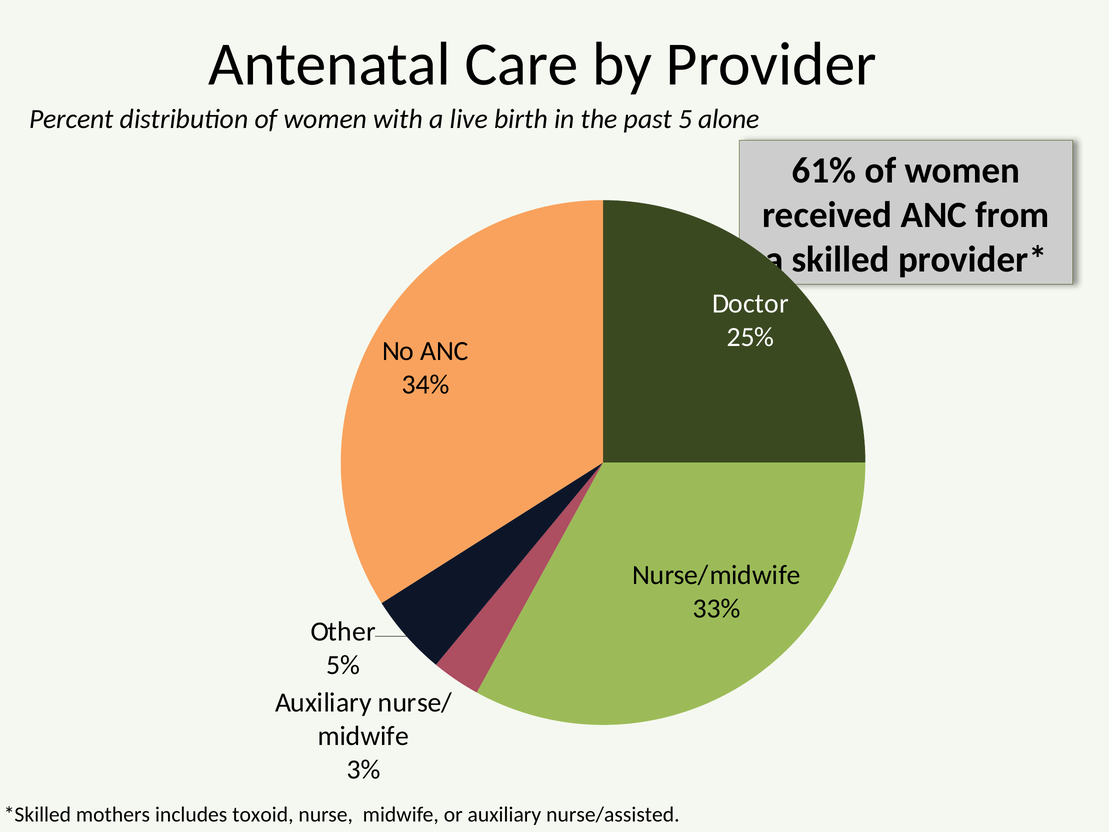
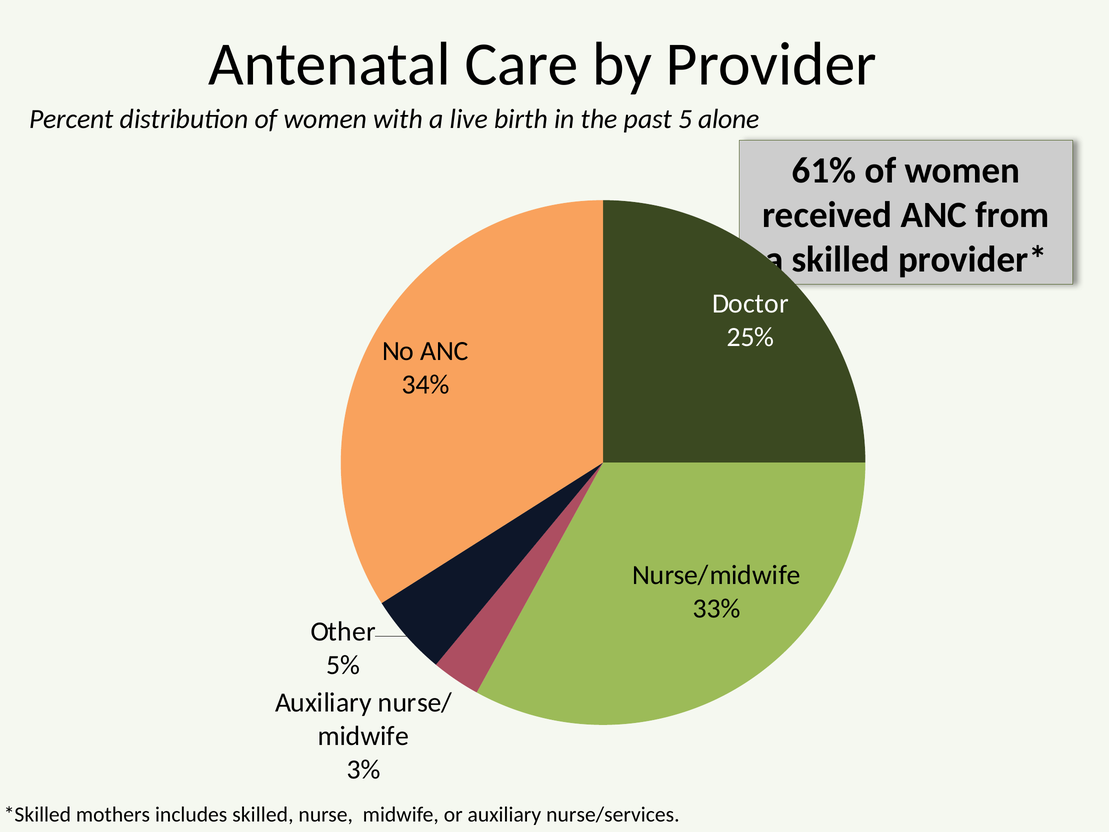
includes toxoid: toxoid -> skilled
nurse/assisted: nurse/assisted -> nurse/services
